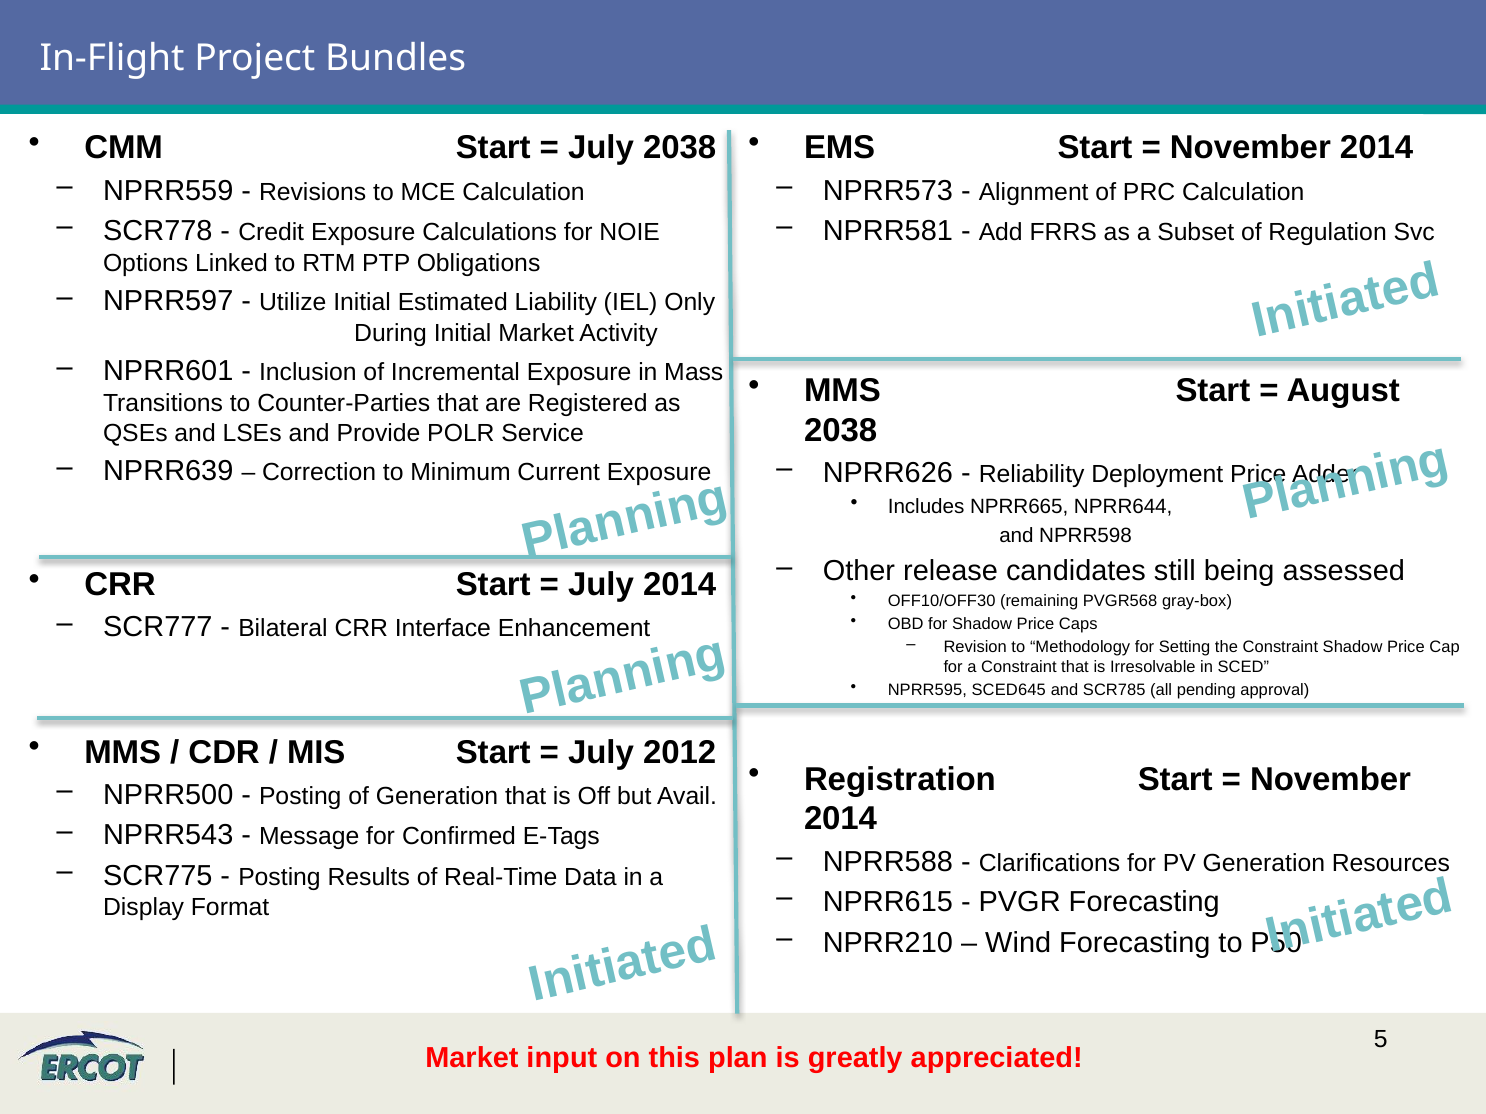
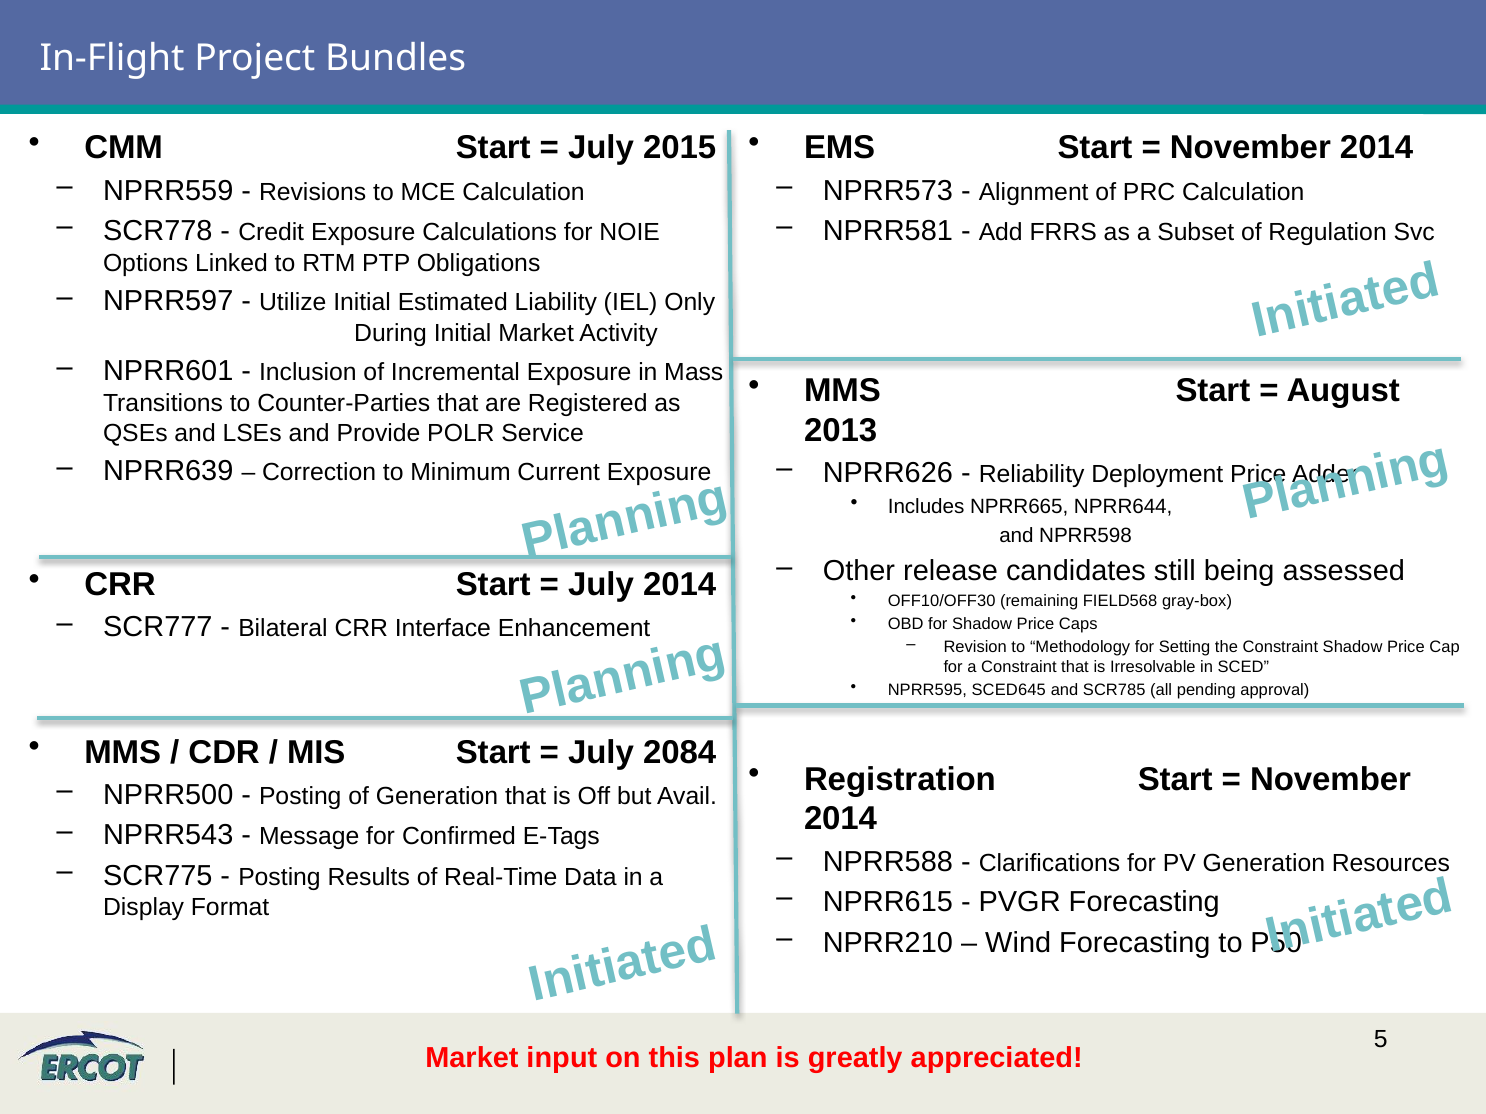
July 2038: 2038 -> 2015
2038 at (841, 431): 2038 -> 2013
PVGR568: PVGR568 -> FIELD568
2012: 2012 -> 2084
